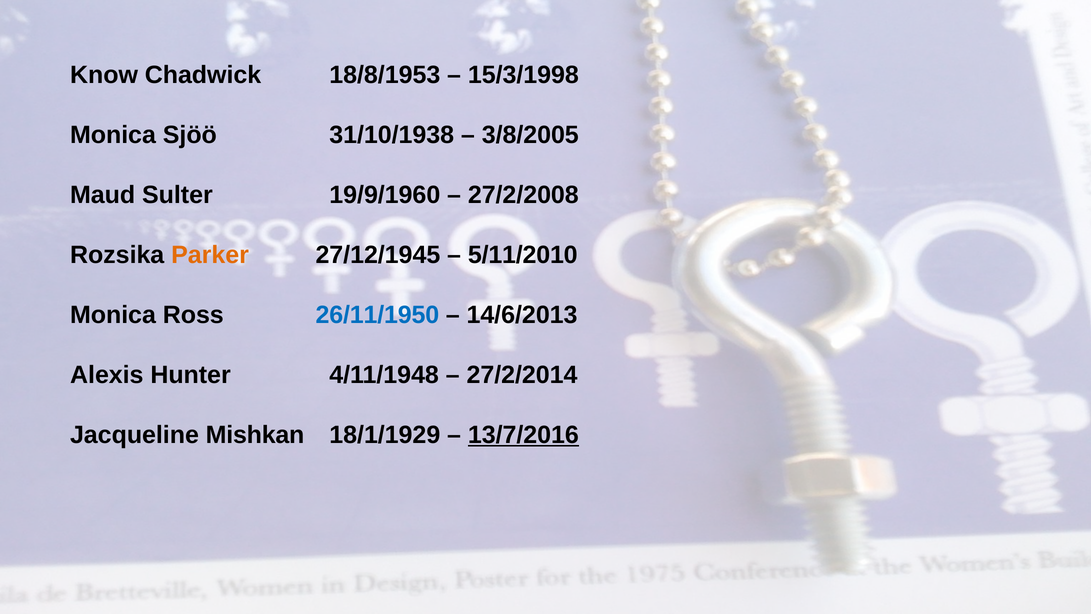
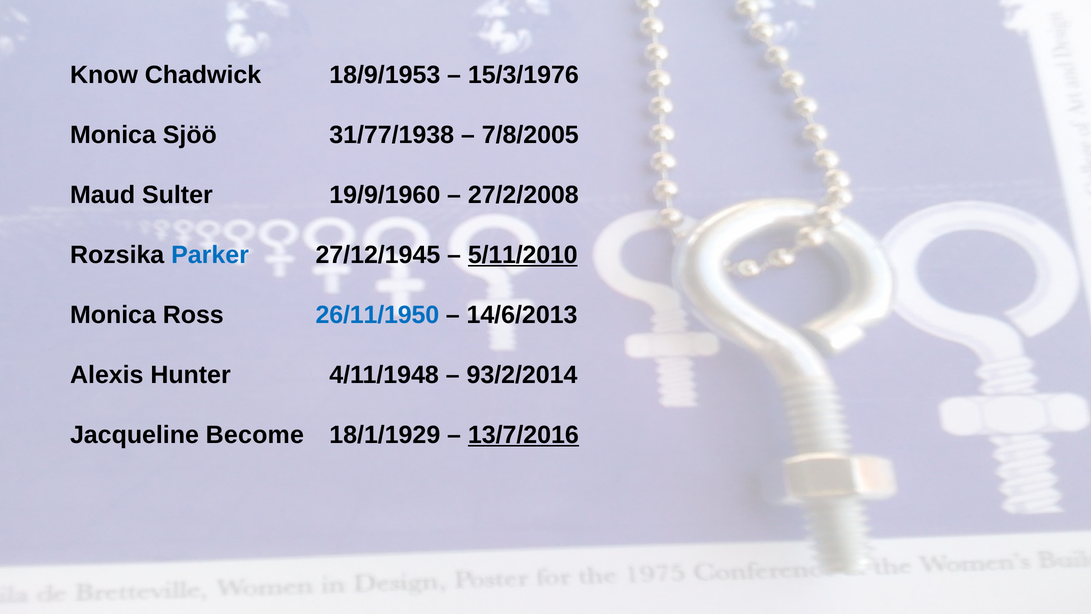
18/8/1953: 18/8/1953 -> 18/9/1953
15/3/1998: 15/3/1998 -> 15/3/1976
31/10/1938: 31/10/1938 -> 31/77/1938
3/8/2005: 3/8/2005 -> 7/8/2005
Parker colour: orange -> blue
5/11/2010 underline: none -> present
27/2/2014: 27/2/2014 -> 93/2/2014
Mishkan: Mishkan -> Become
